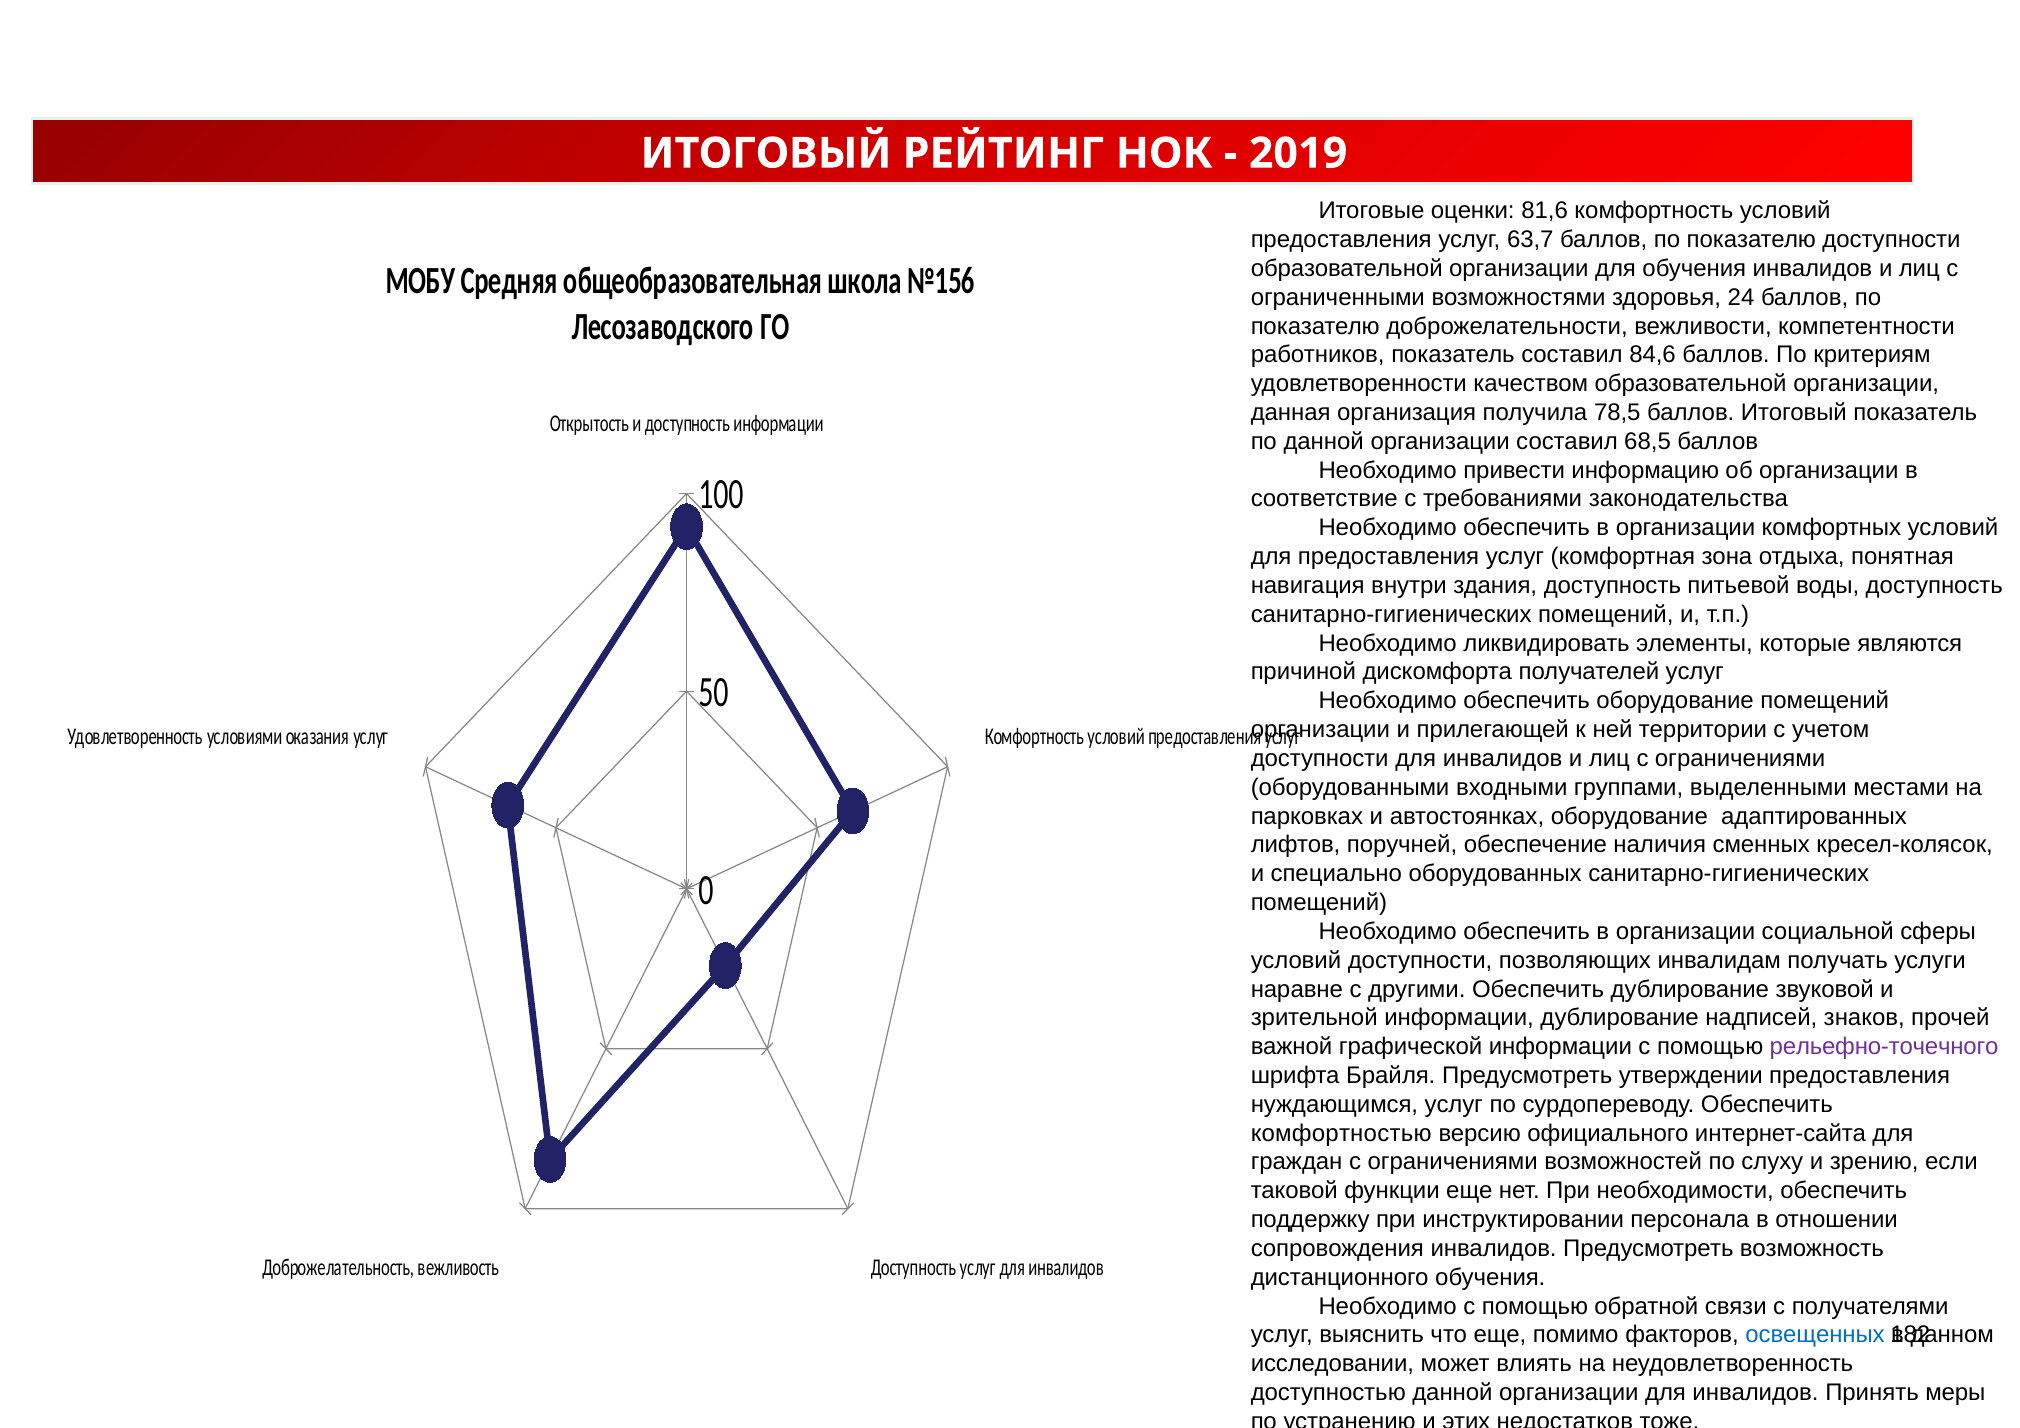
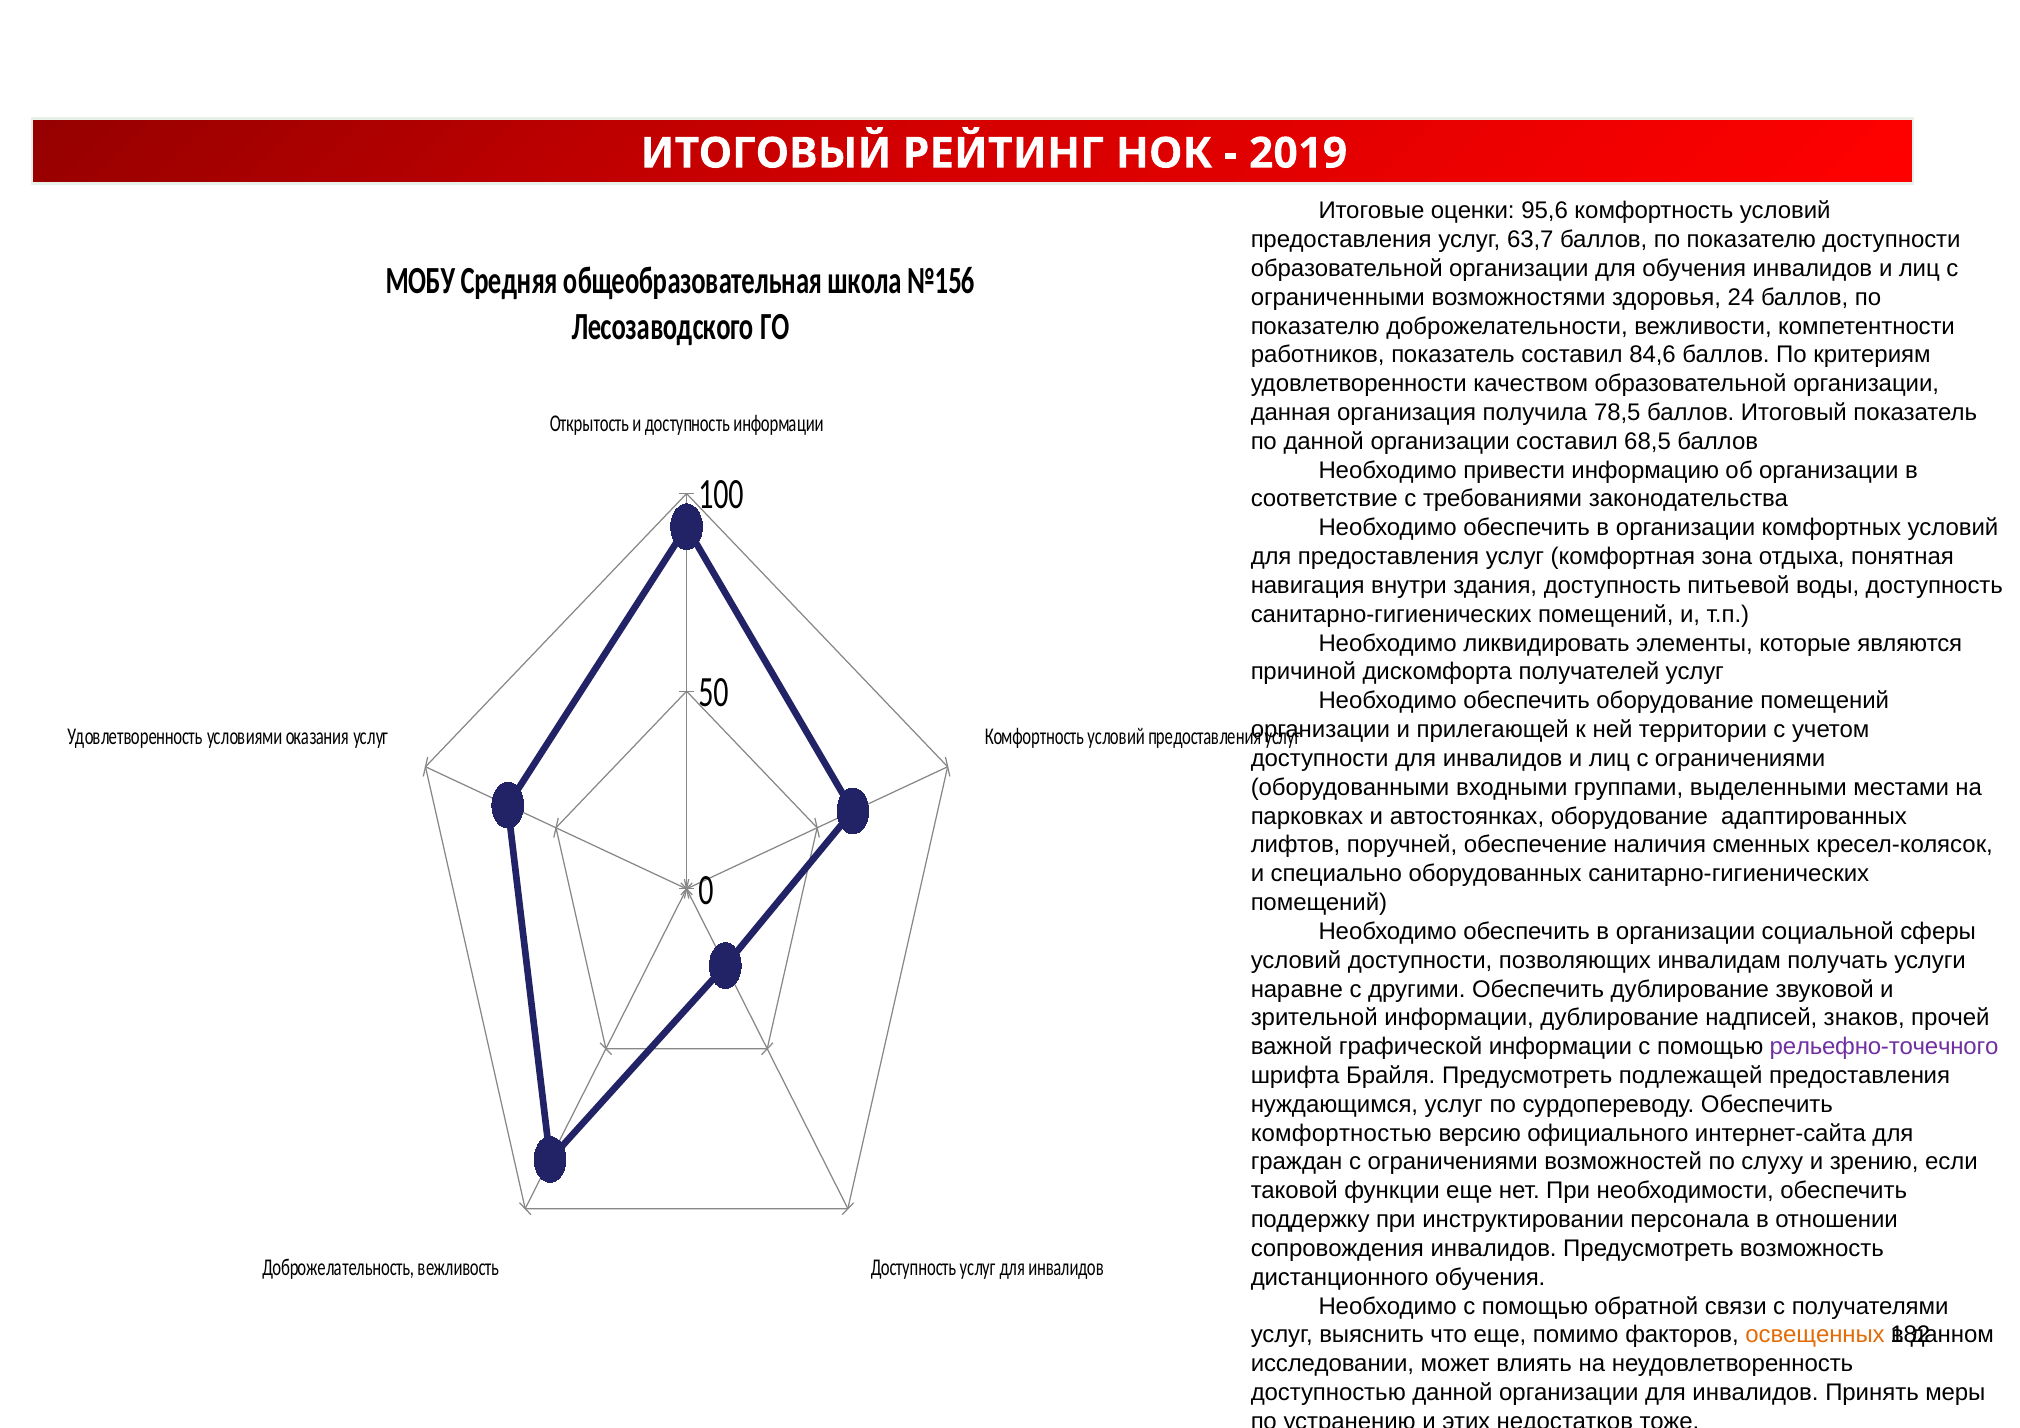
81,6: 81,6 -> 95,6
утверждении: утверждении -> подлежащей
освещенных colour: blue -> orange
